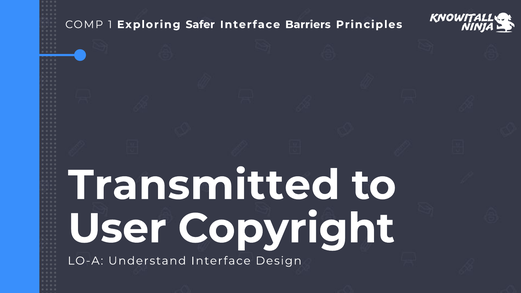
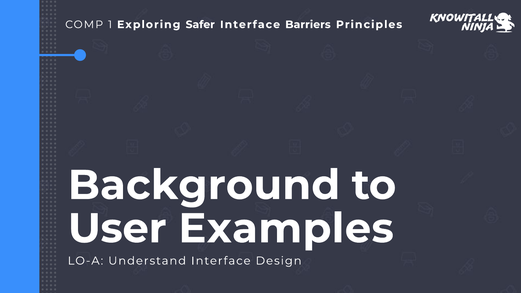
Transmitted: Transmitted -> Background
Copyright: Copyright -> Examples
